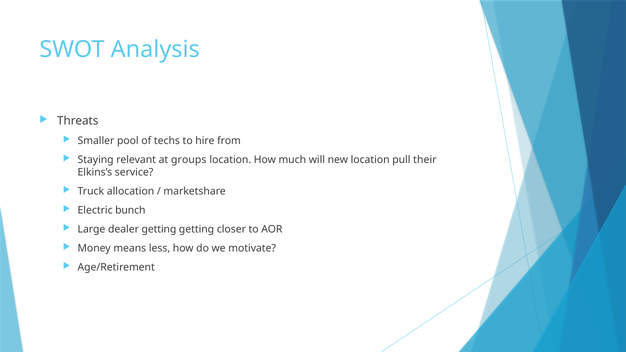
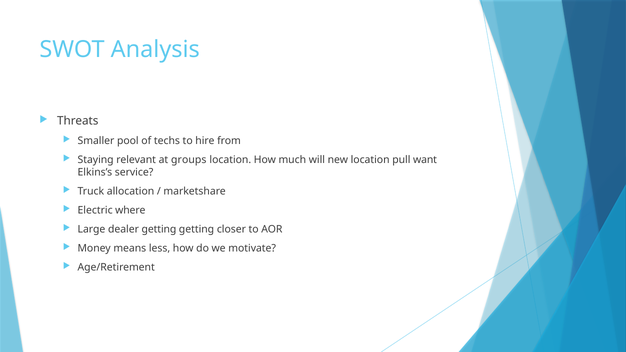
their: their -> want
bunch: bunch -> where
